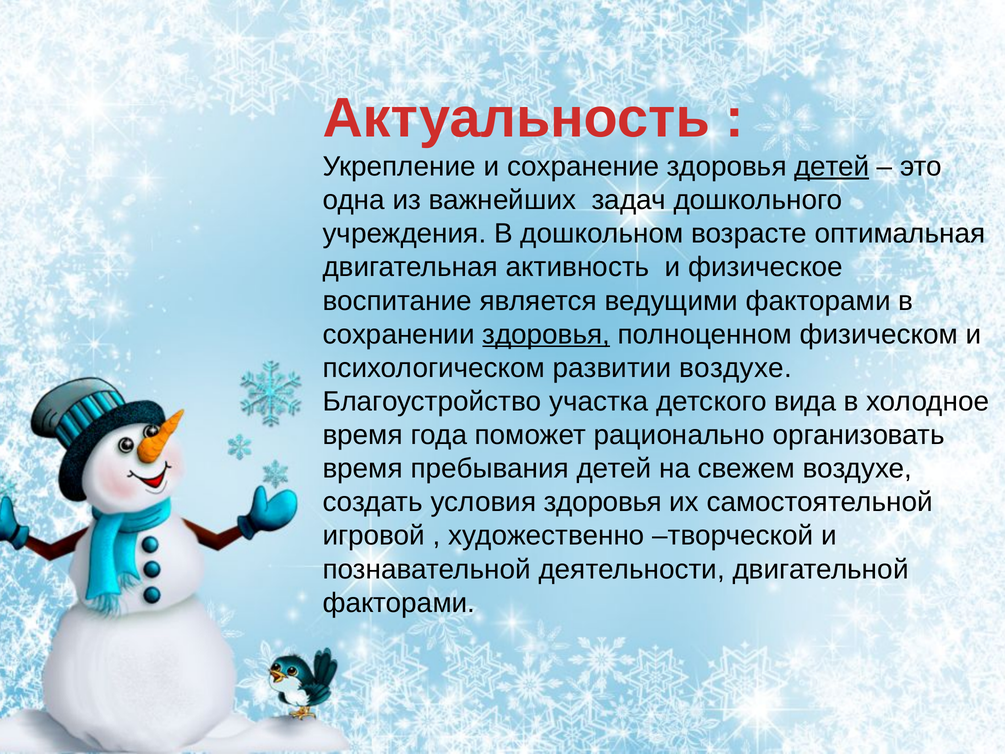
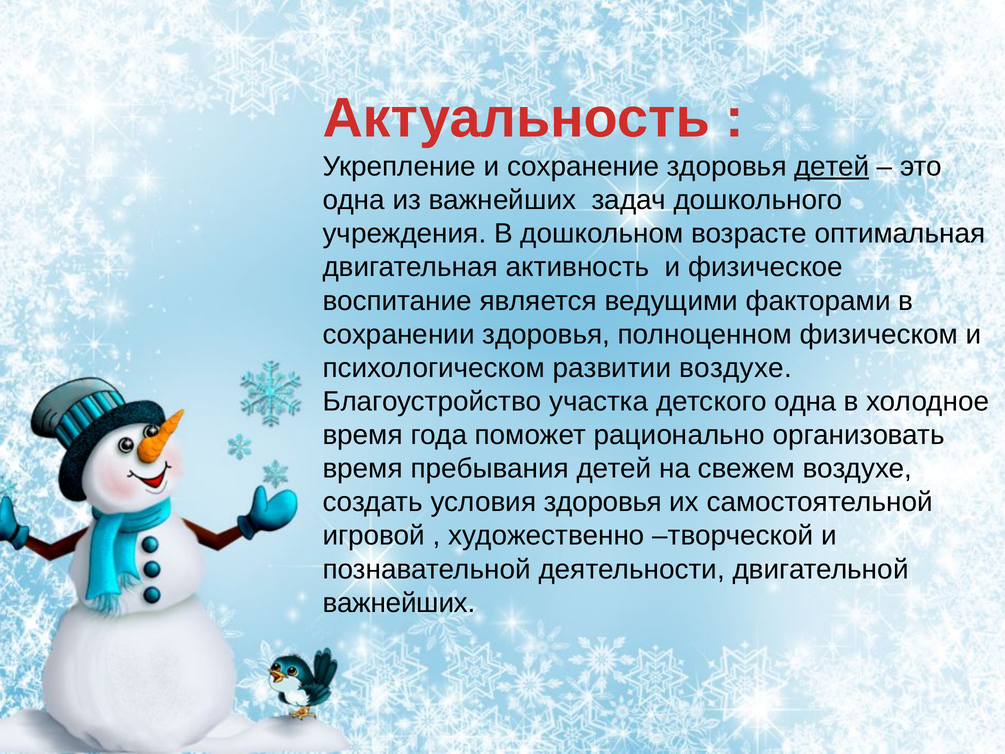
здоровья at (546, 334) underline: present -> none
детского вида: вида -> одна
факторами at (399, 603): факторами -> важнейших
